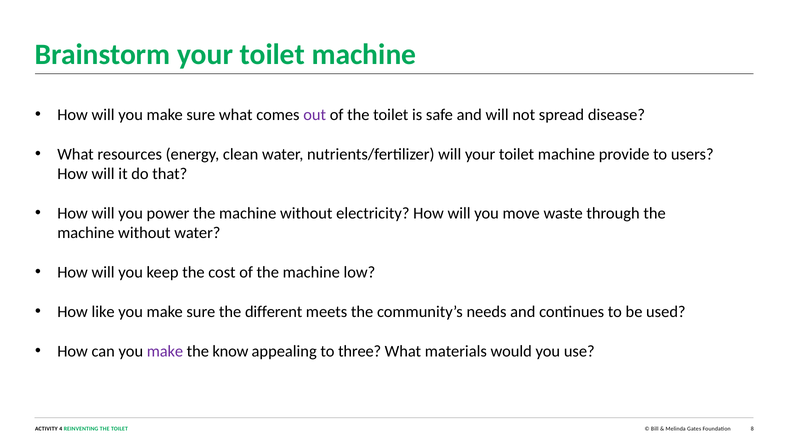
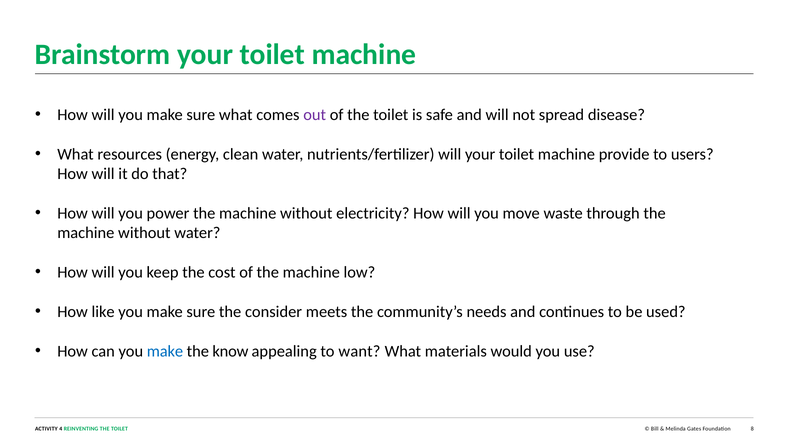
different: different -> consider
make at (165, 351) colour: purple -> blue
three: three -> want
